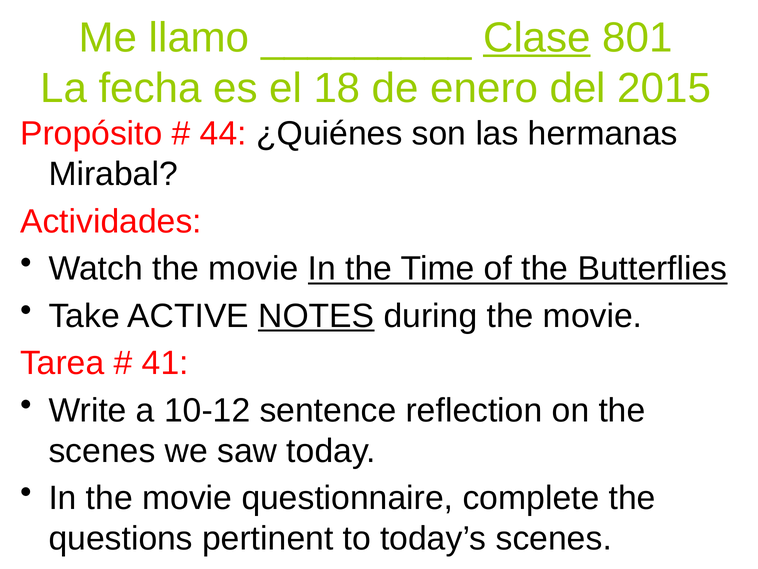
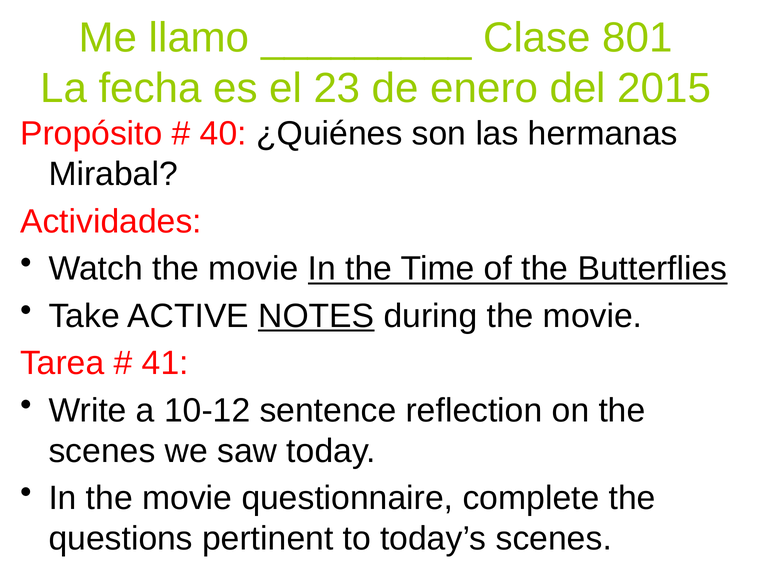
Clase underline: present -> none
18: 18 -> 23
44: 44 -> 40
